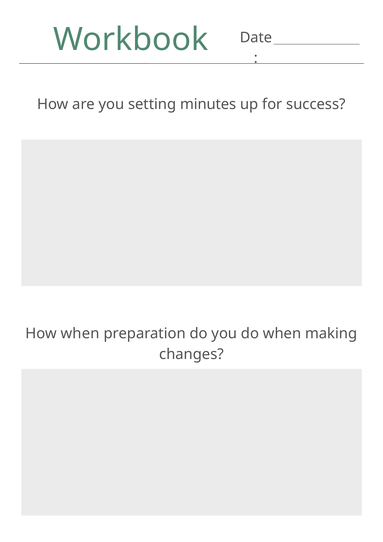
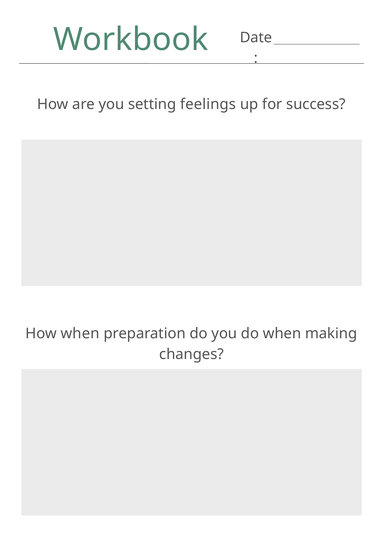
minutes: minutes -> feelings
